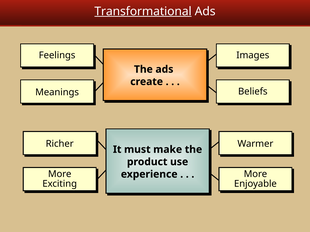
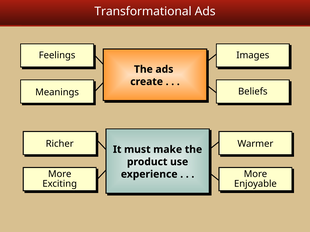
Transformational underline: present -> none
